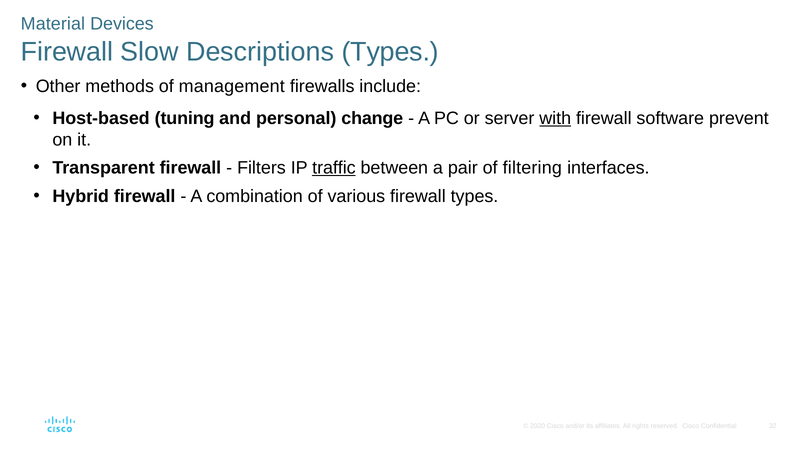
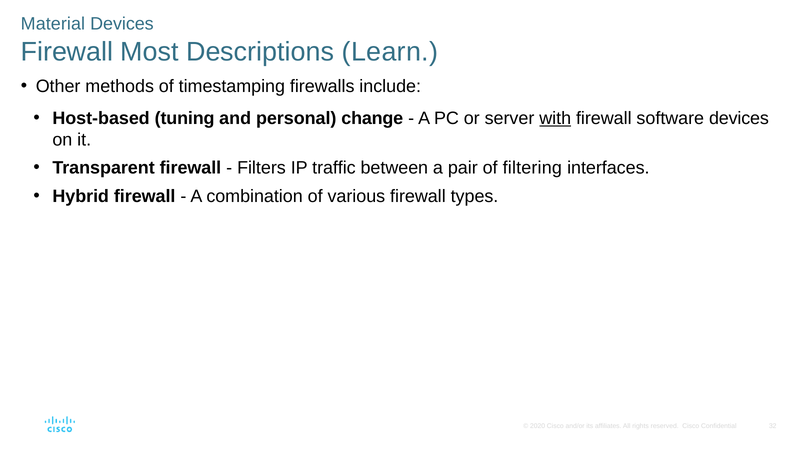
Slow: Slow -> Most
Descriptions Types: Types -> Learn
management: management -> timestamping
software prevent: prevent -> devices
traffic underline: present -> none
